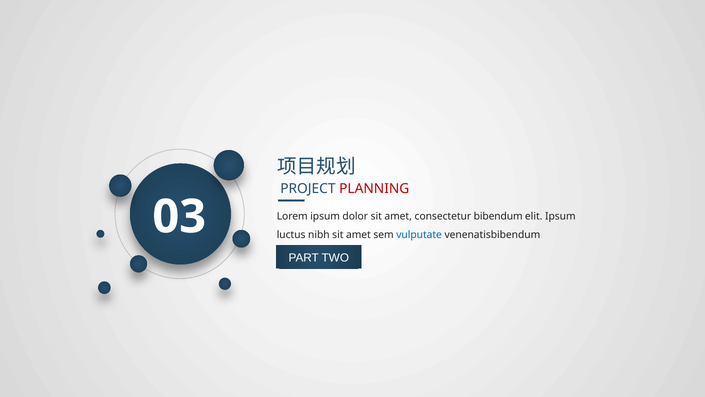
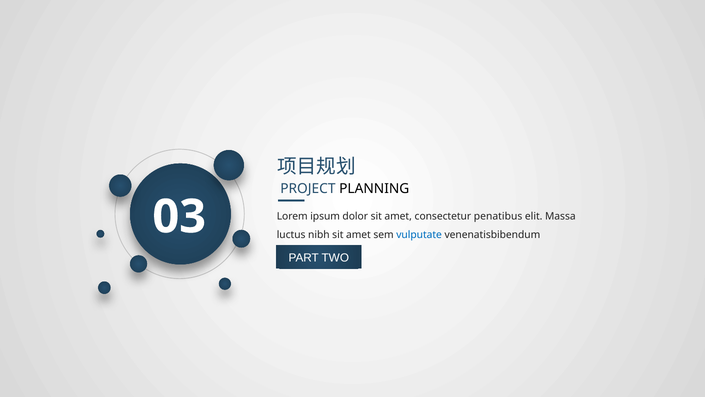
PLANNING colour: red -> black
bibendum: bibendum -> penatibus
elit Ipsum: Ipsum -> Massa
